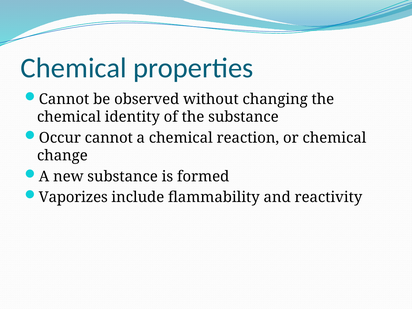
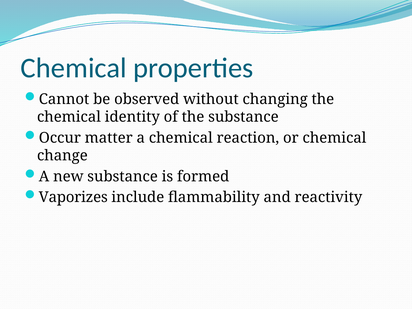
Occur cannot: cannot -> matter
